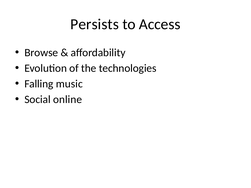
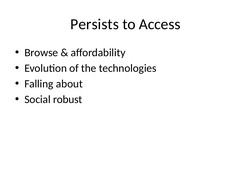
music: music -> about
online: online -> robust
